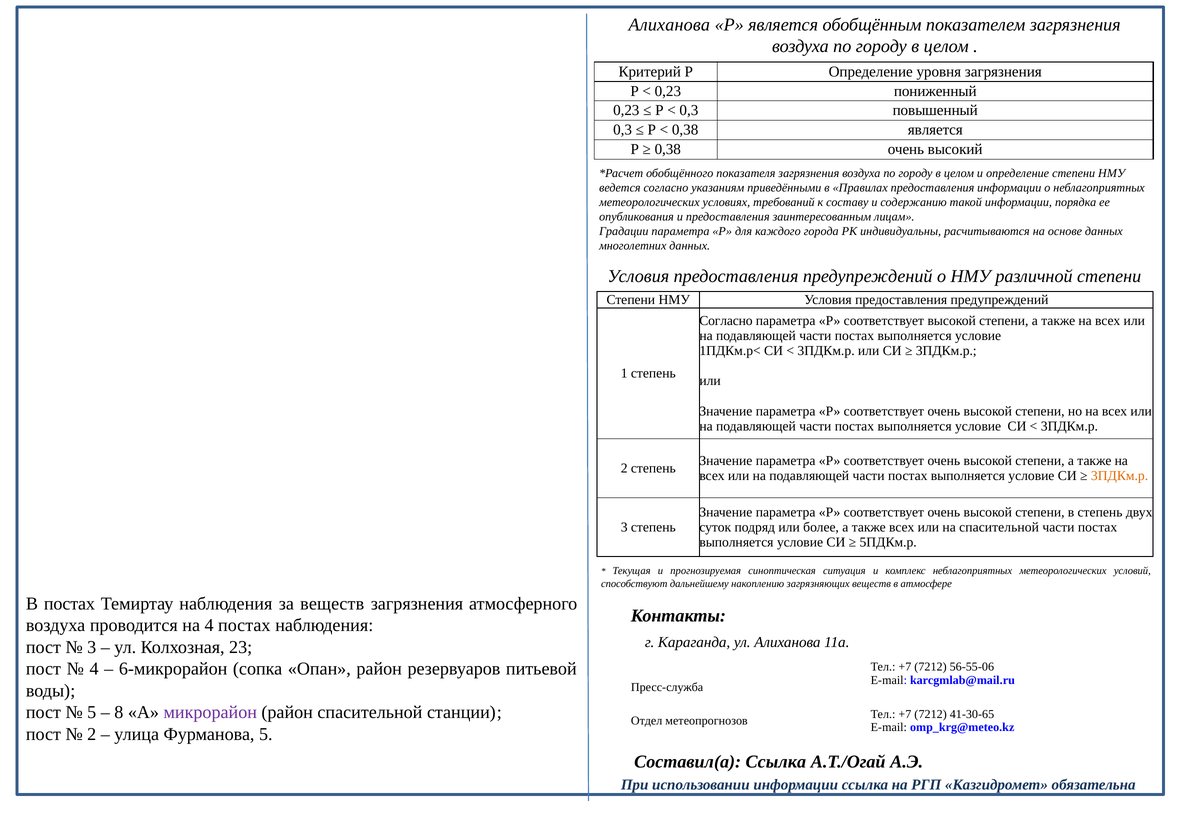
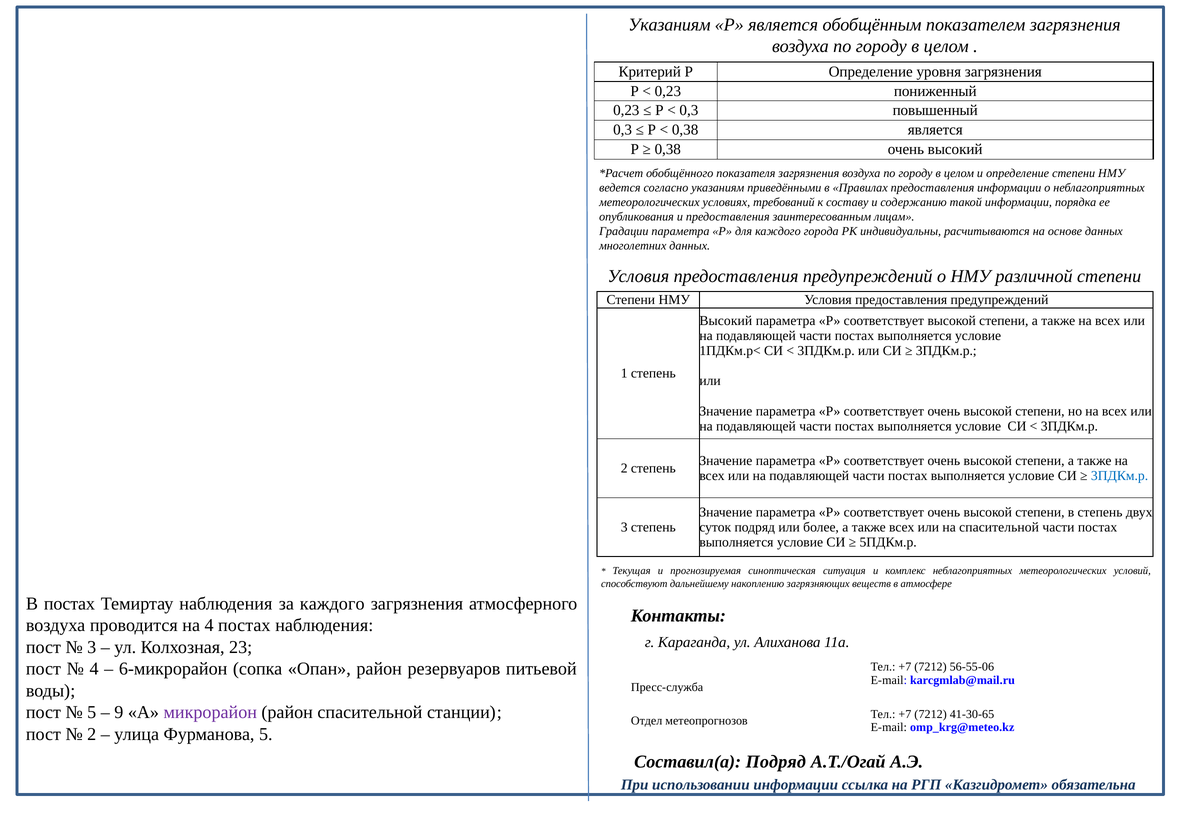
Алиханова at (669, 25): Алиханова -> Указаниям
Согласно at (726, 321): Согласно -> Высокий
3ПДКм.р at (1120, 476) colour: orange -> blue
за веществ: веществ -> каждого
8: 8 -> 9
Составил(а Ссылка: Ссылка -> Подряд
